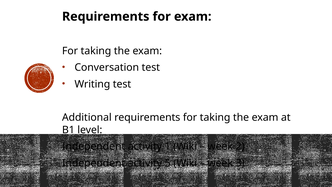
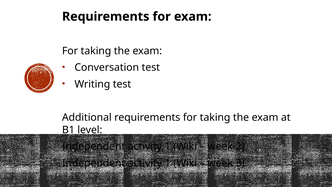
5 at (168, 163): 5 -> 1
